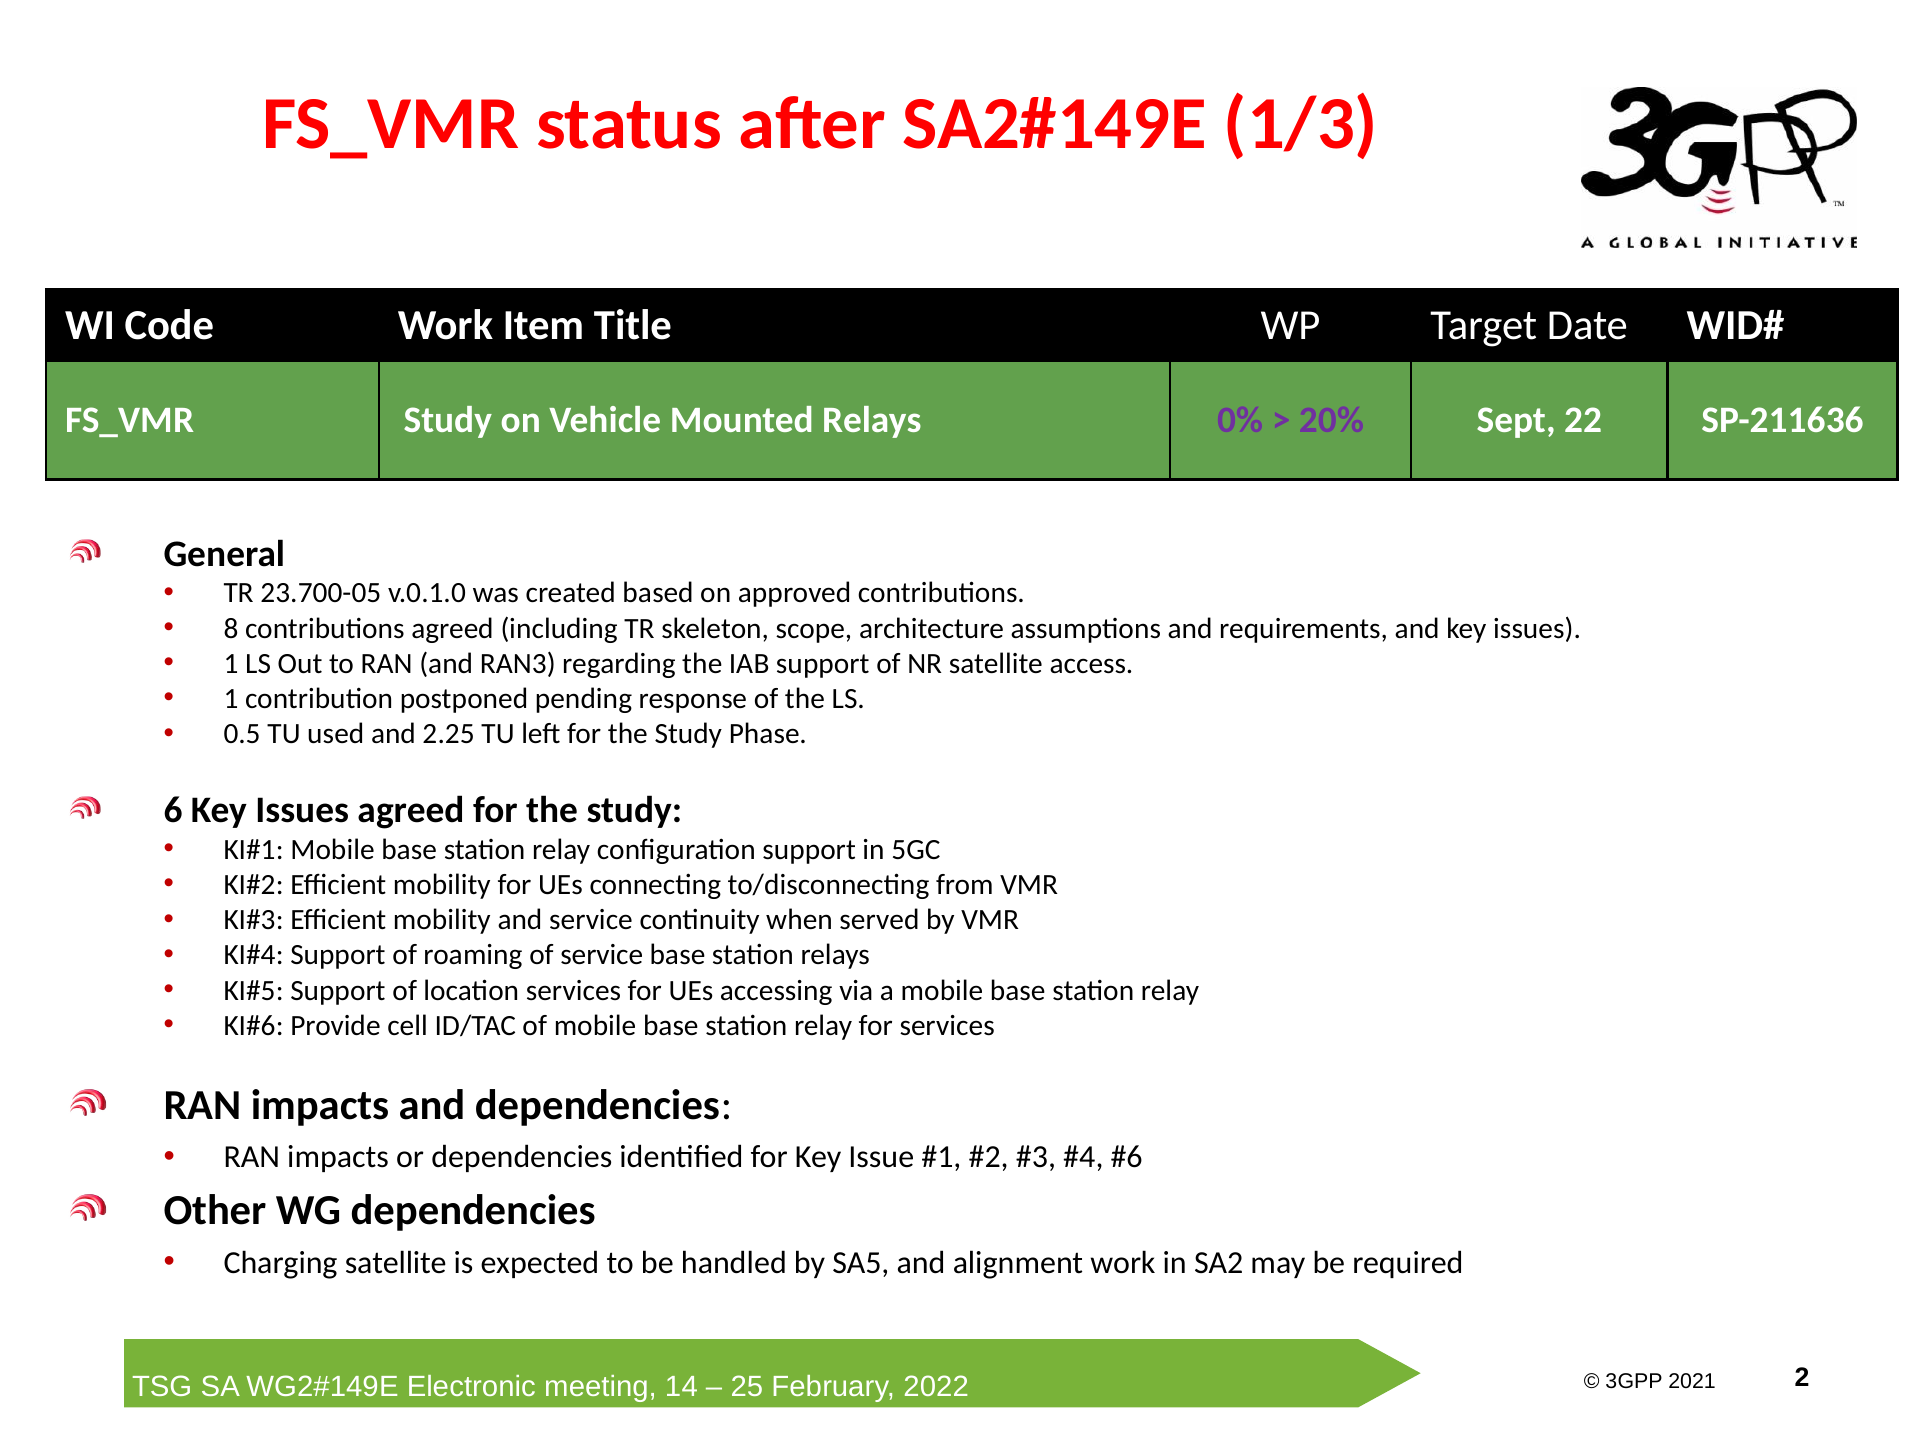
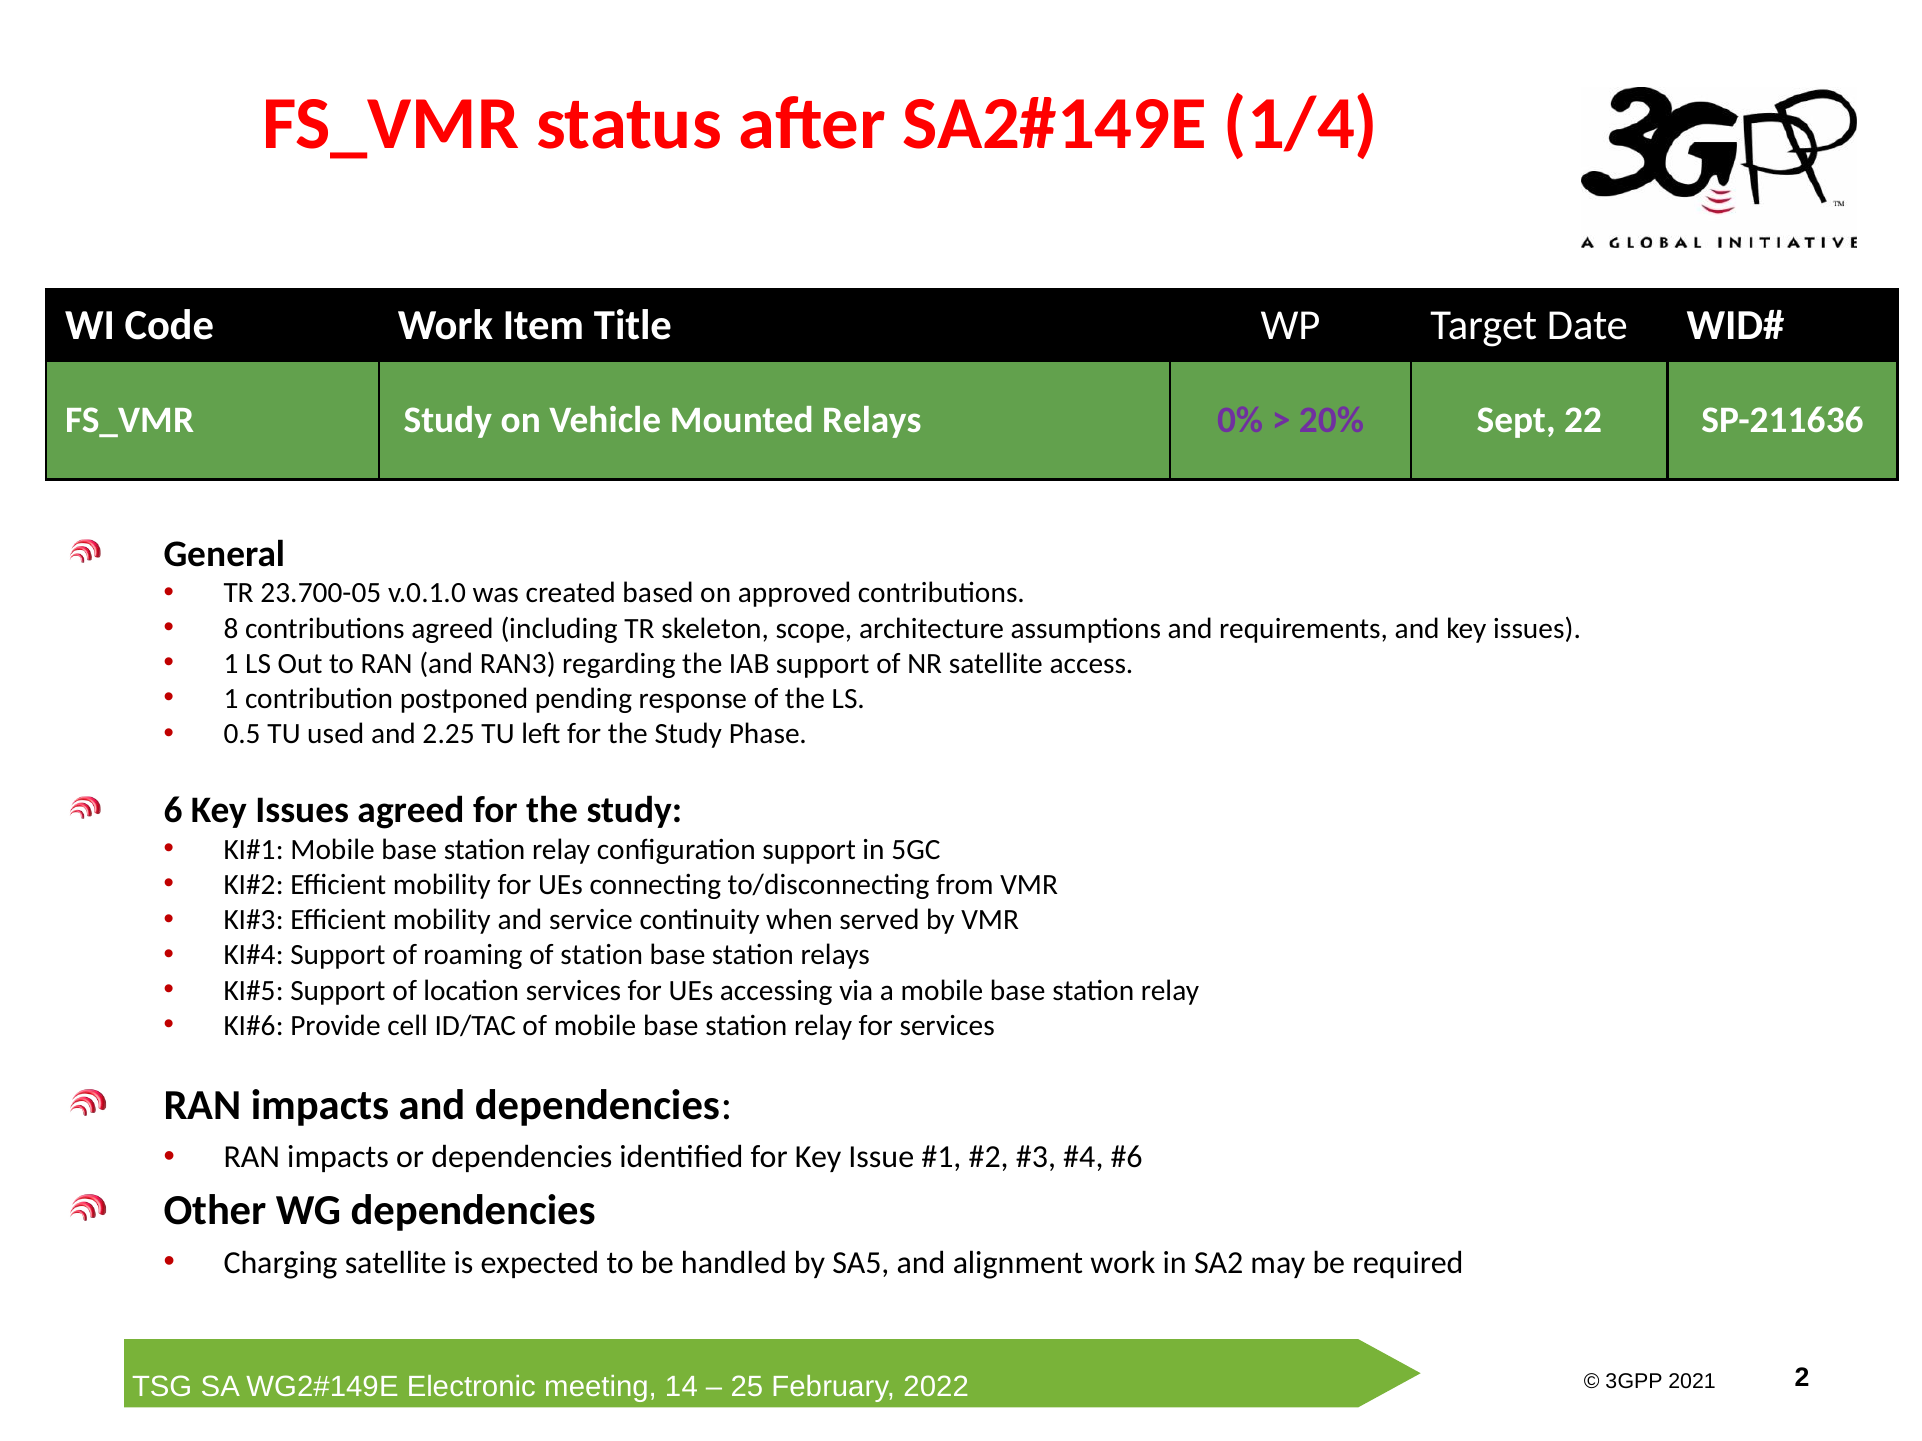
1/3: 1/3 -> 1/4
of service: service -> station
